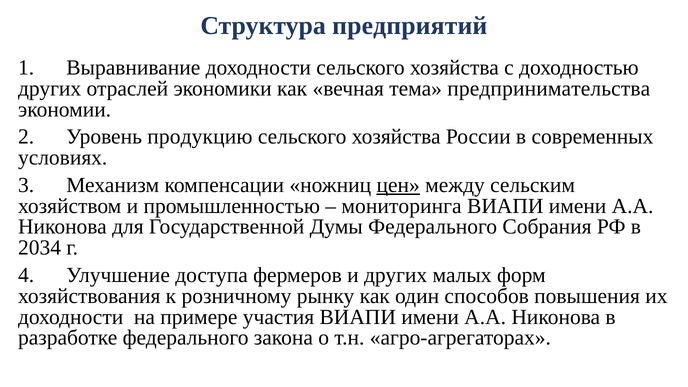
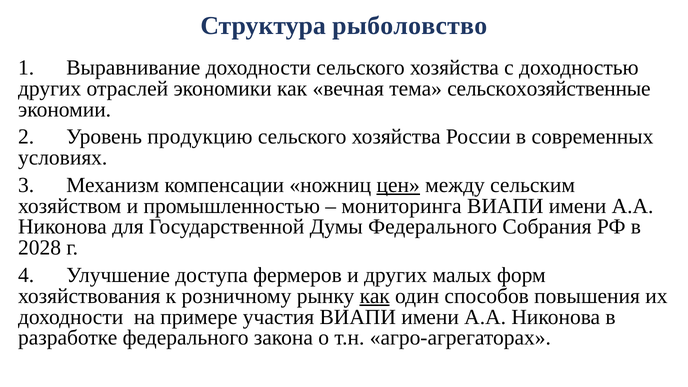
предприятий: предприятий -> рыболовство
предпринимательства: предпринимательства -> сельскохозяйственные
2034: 2034 -> 2028
как at (375, 296) underline: none -> present
